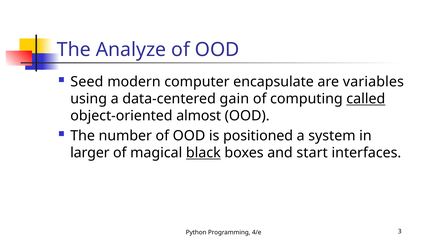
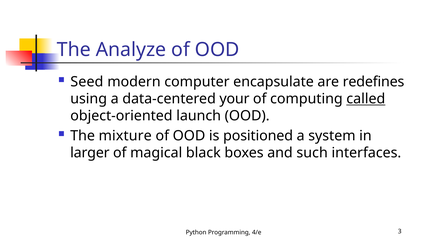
variables: variables -> redefines
gain: gain -> your
almost: almost -> launch
number: number -> mixture
black underline: present -> none
start: start -> such
